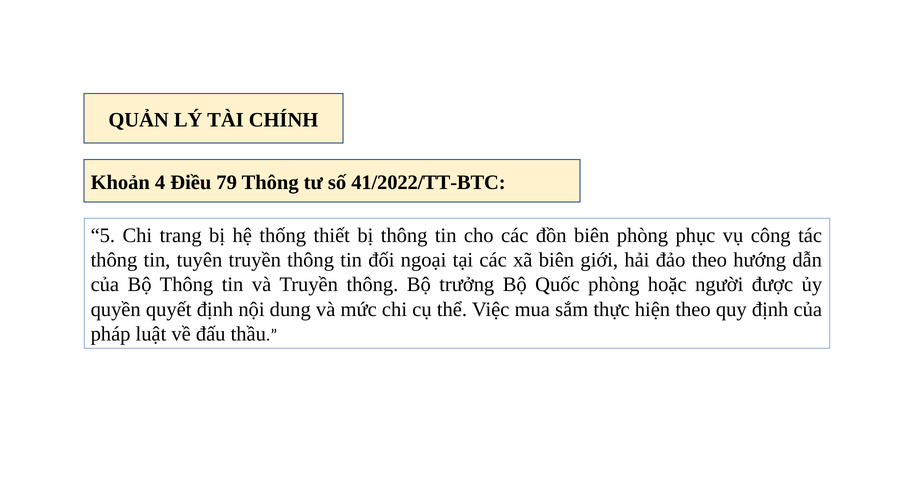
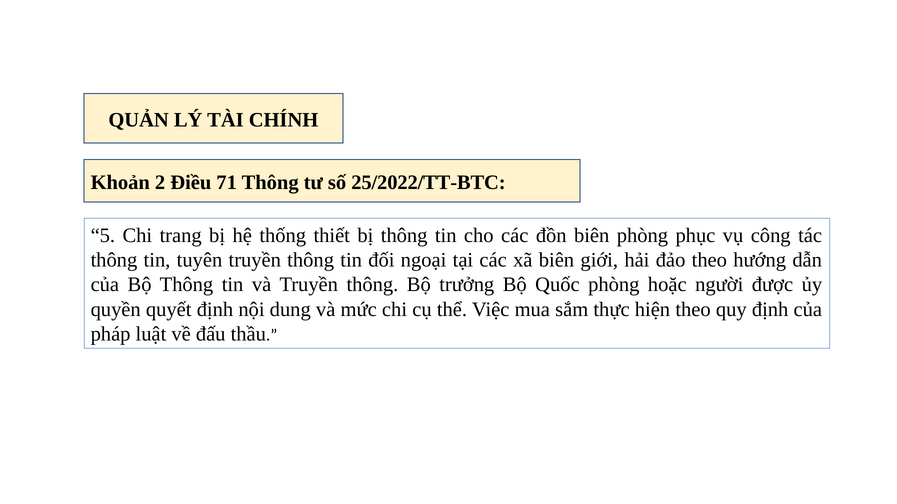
4: 4 -> 2
79: 79 -> 71
41/2022/TT-BTC: 41/2022/TT-BTC -> 25/2022/TT-BTC
